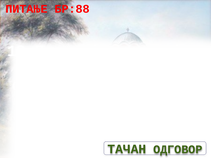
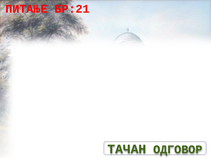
БР:88: БР:88 -> БР:21
